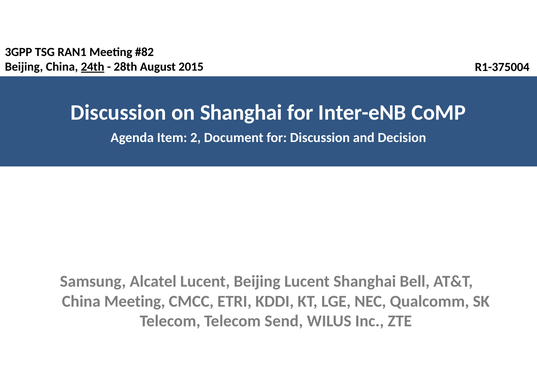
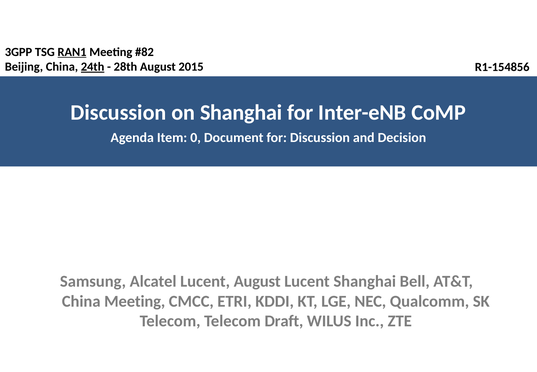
RAN1 underline: none -> present
R1-375004: R1-375004 -> R1-154856
2: 2 -> 0
Lucent Beijing: Beijing -> August
Send: Send -> Draft
